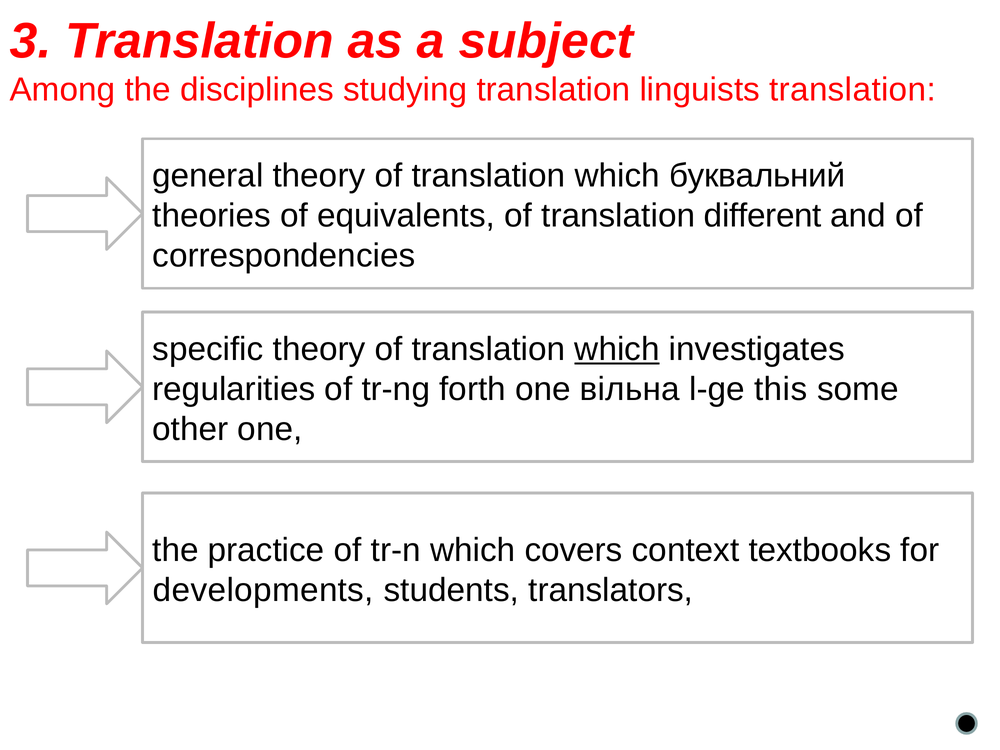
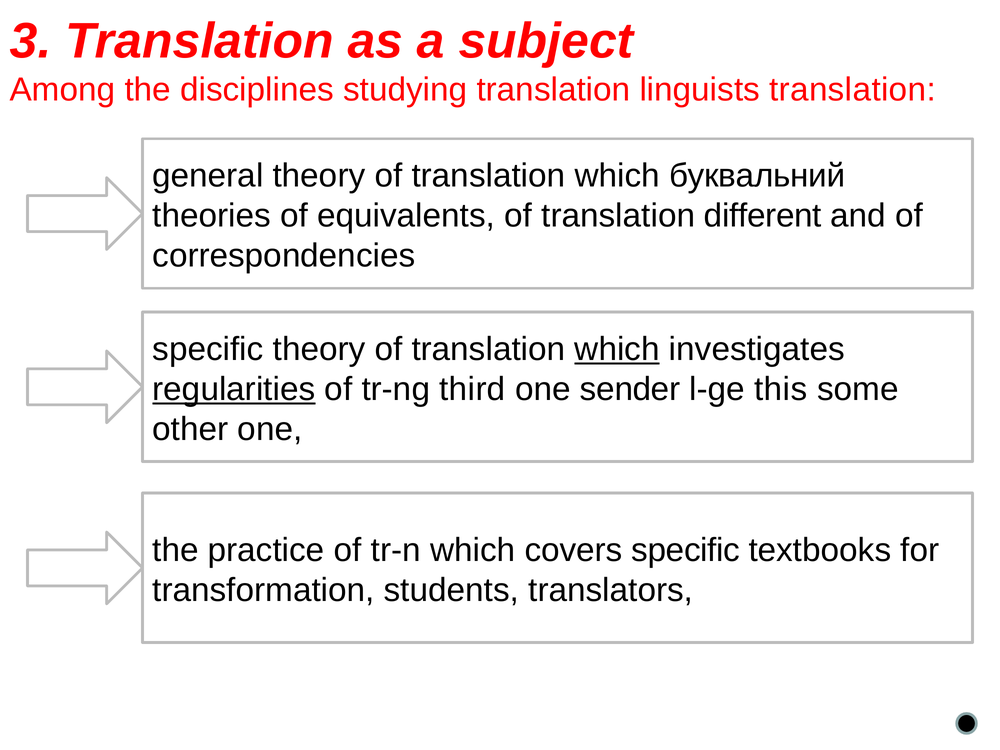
regularities underline: none -> present
forth: forth -> third
вільна: вільна -> sender
covers context: context -> specific
developments: developments -> transformation
